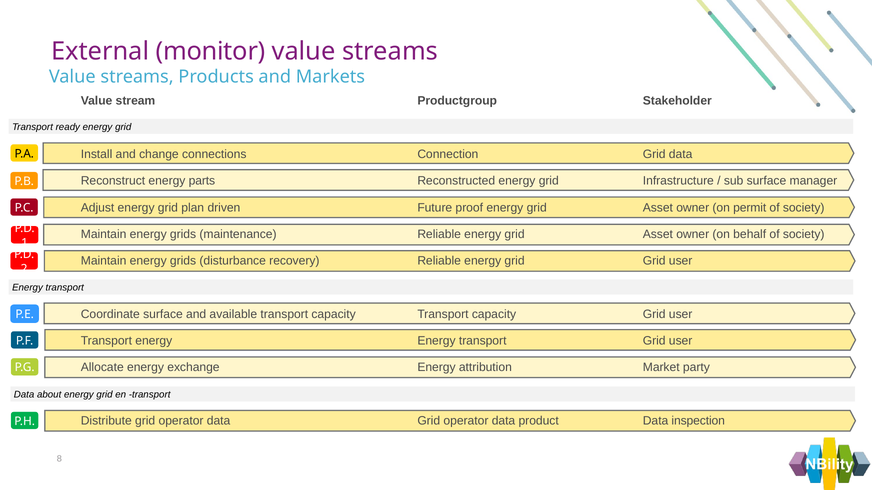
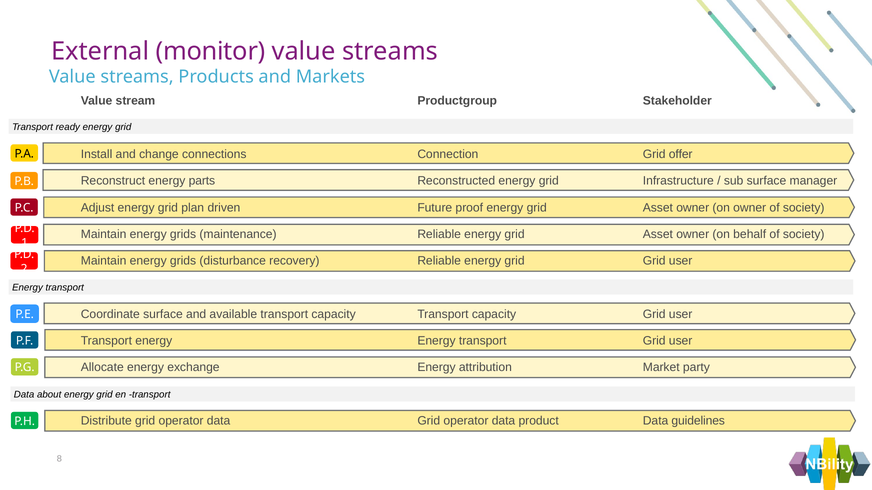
Grid data: data -> offer
on permit: permit -> owner
inspection: inspection -> guidelines
